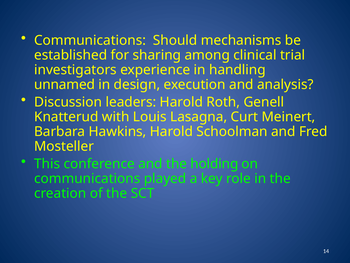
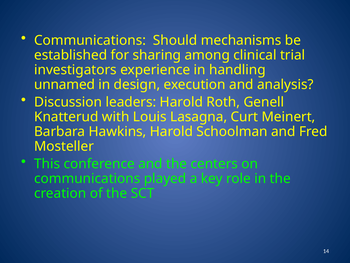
holding: holding -> centers
